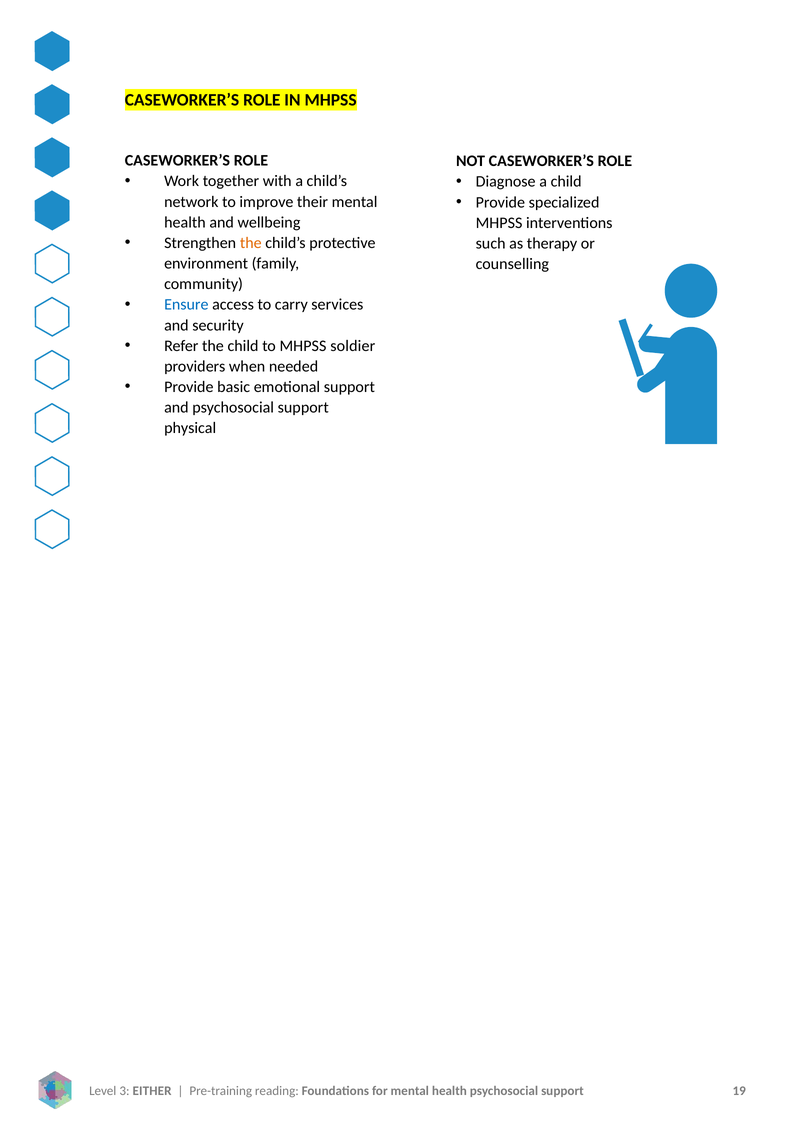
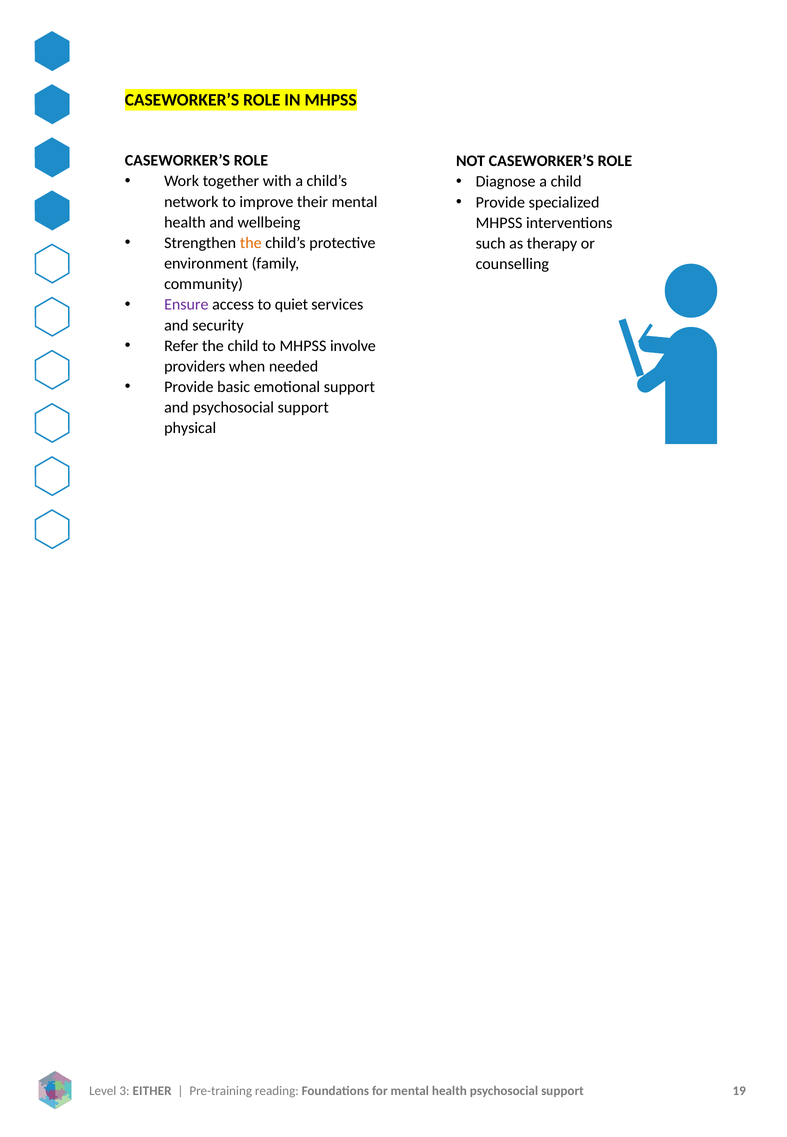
Ensure colour: blue -> purple
carry: carry -> quiet
soldier: soldier -> involve
